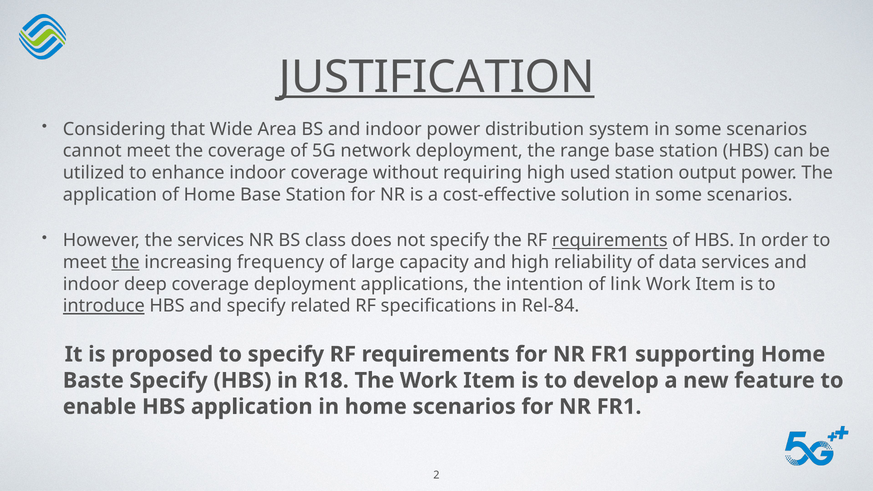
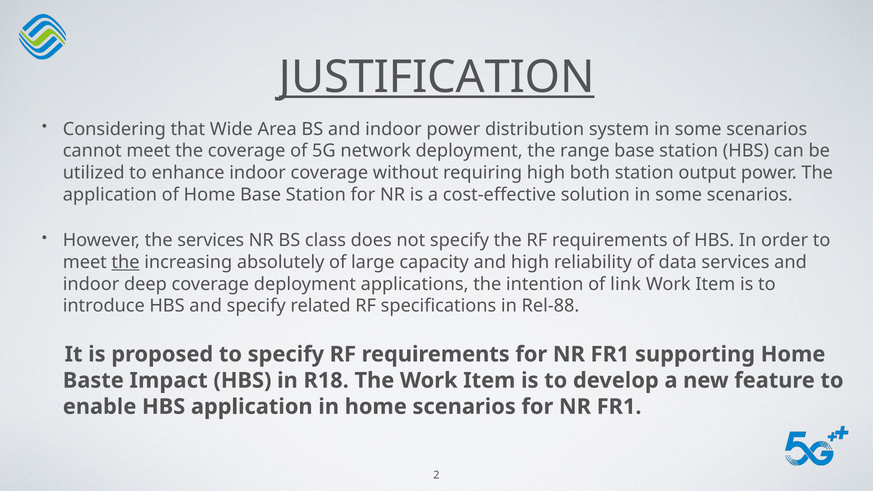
used: used -> both
requirements at (610, 241) underline: present -> none
frequency: frequency -> absolutely
introduce underline: present -> none
Rel-84: Rel-84 -> Rel-88
Baste Specify: Specify -> Impact
